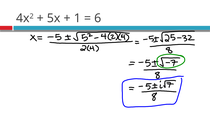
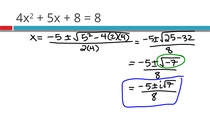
1 at (77, 18): 1 -> 8
6 at (98, 18): 6 -> 8
